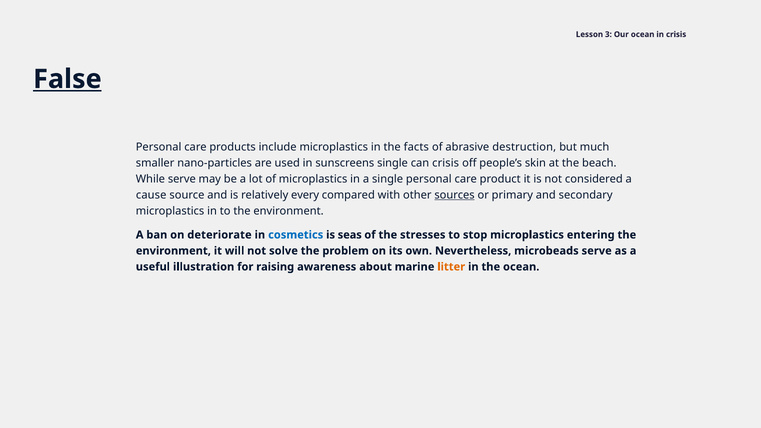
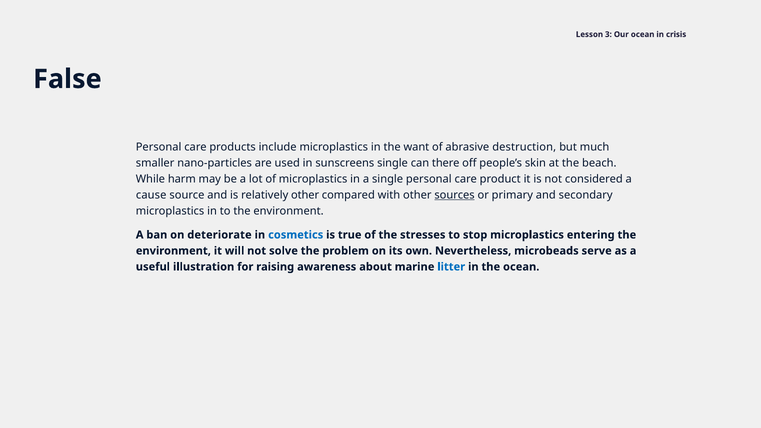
False underline: present -> none
facts: facts -> want
can crisis: crisis -> there
While serve: serve -> harm
relatively every: every -> other
seas: seas -> true
litter colour: orange -> blue
